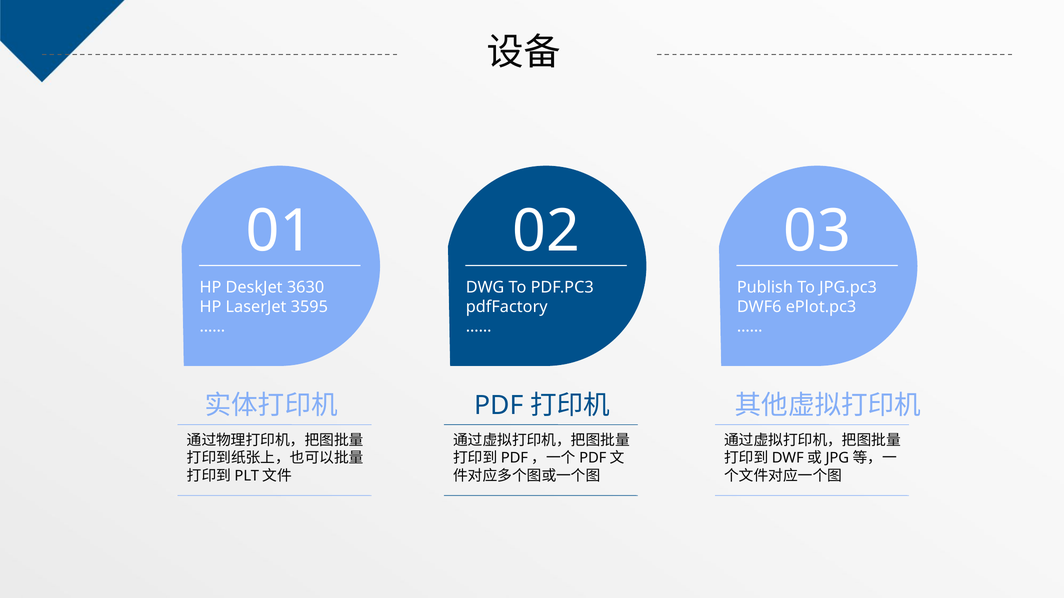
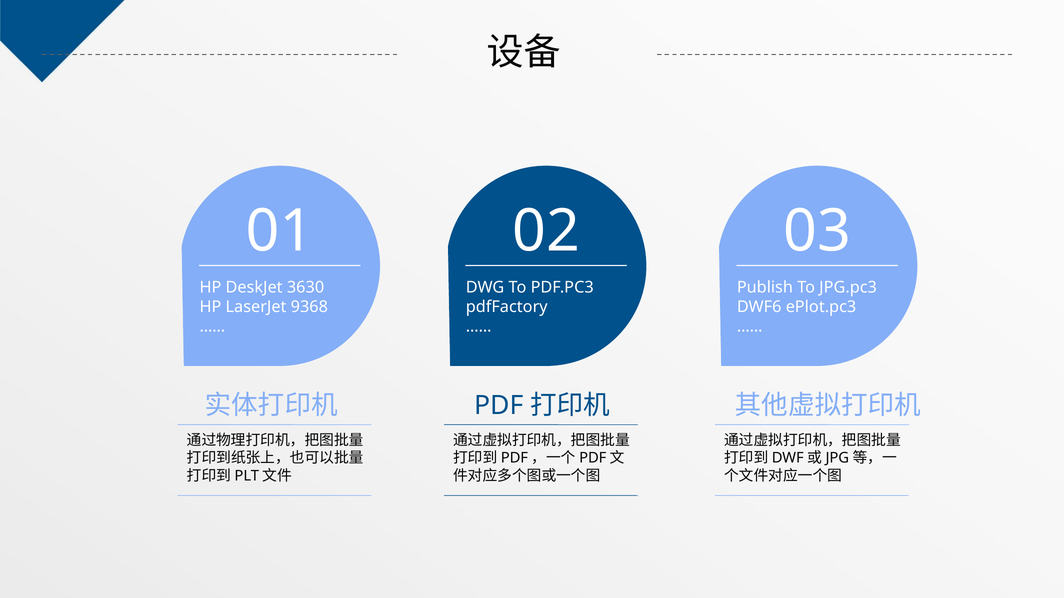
3595: 3595 -> 9368
